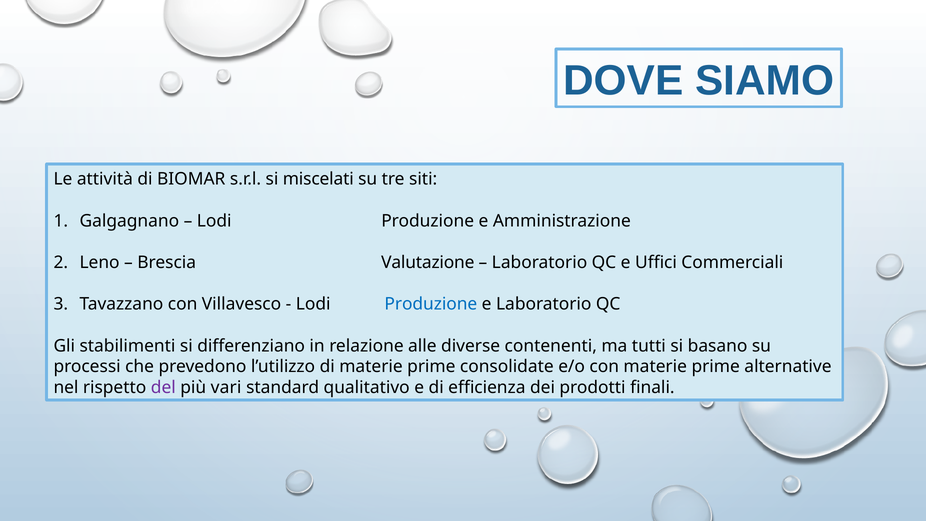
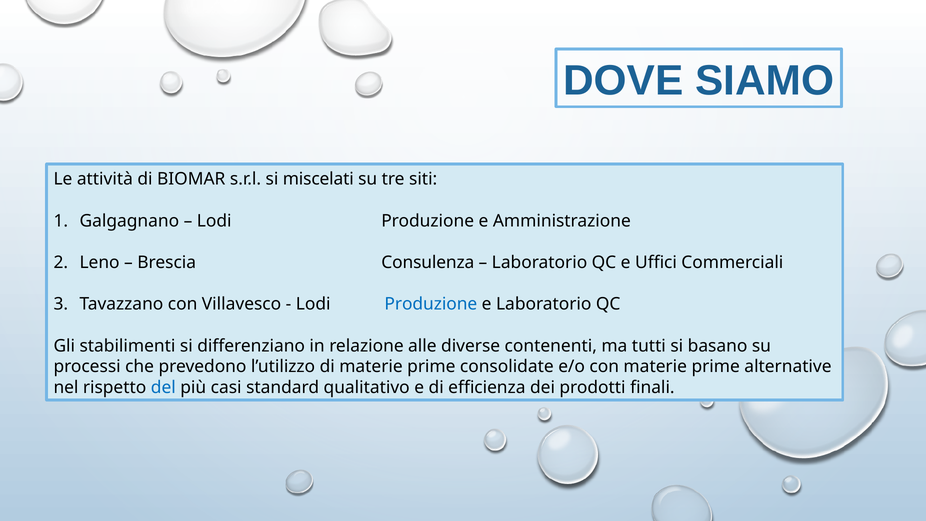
Valutazione: Valutazione -> Consulenza
del colour: purple -> blue
vari: vari -> casi
